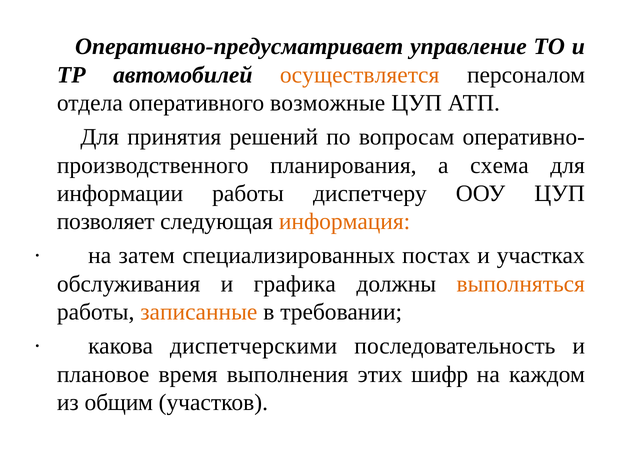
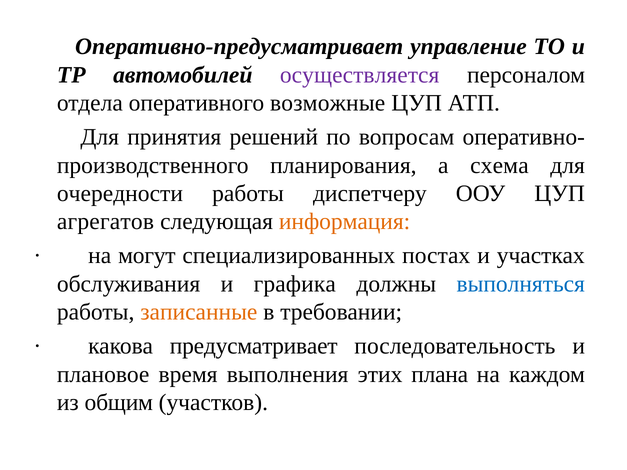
осуществляется colour: orange -> purple
информации: информации -> очередности
позволяет: позволяет -> агрегатов
затем: затем -> могут
выполняться colour: orange -> blue
диспетчерскими: диспетчерскими -> предусматривает
шифр: шифр -> плана
